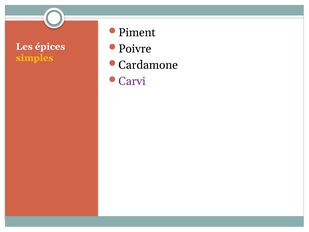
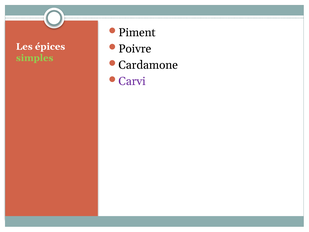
simples colour: yellow -> light green
